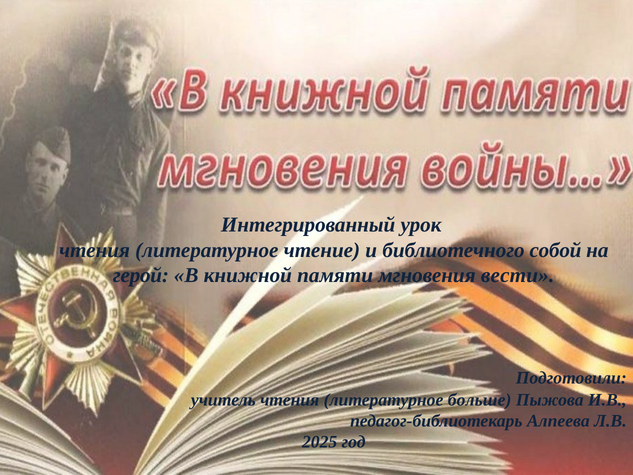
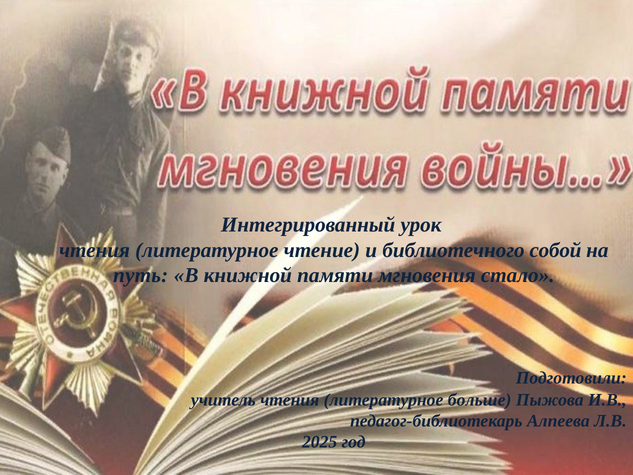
герой: герой -> путь
вести: вести -> стало
